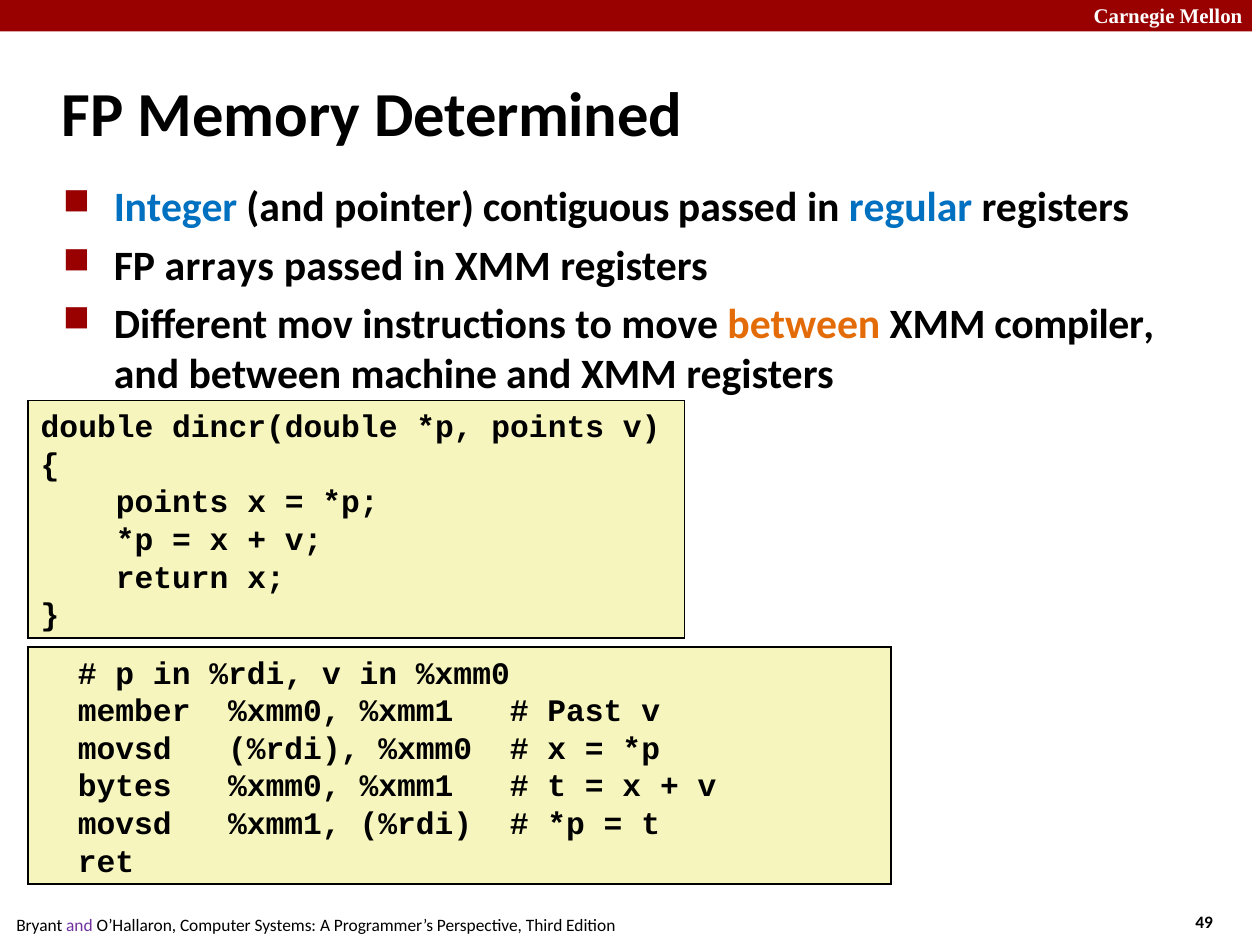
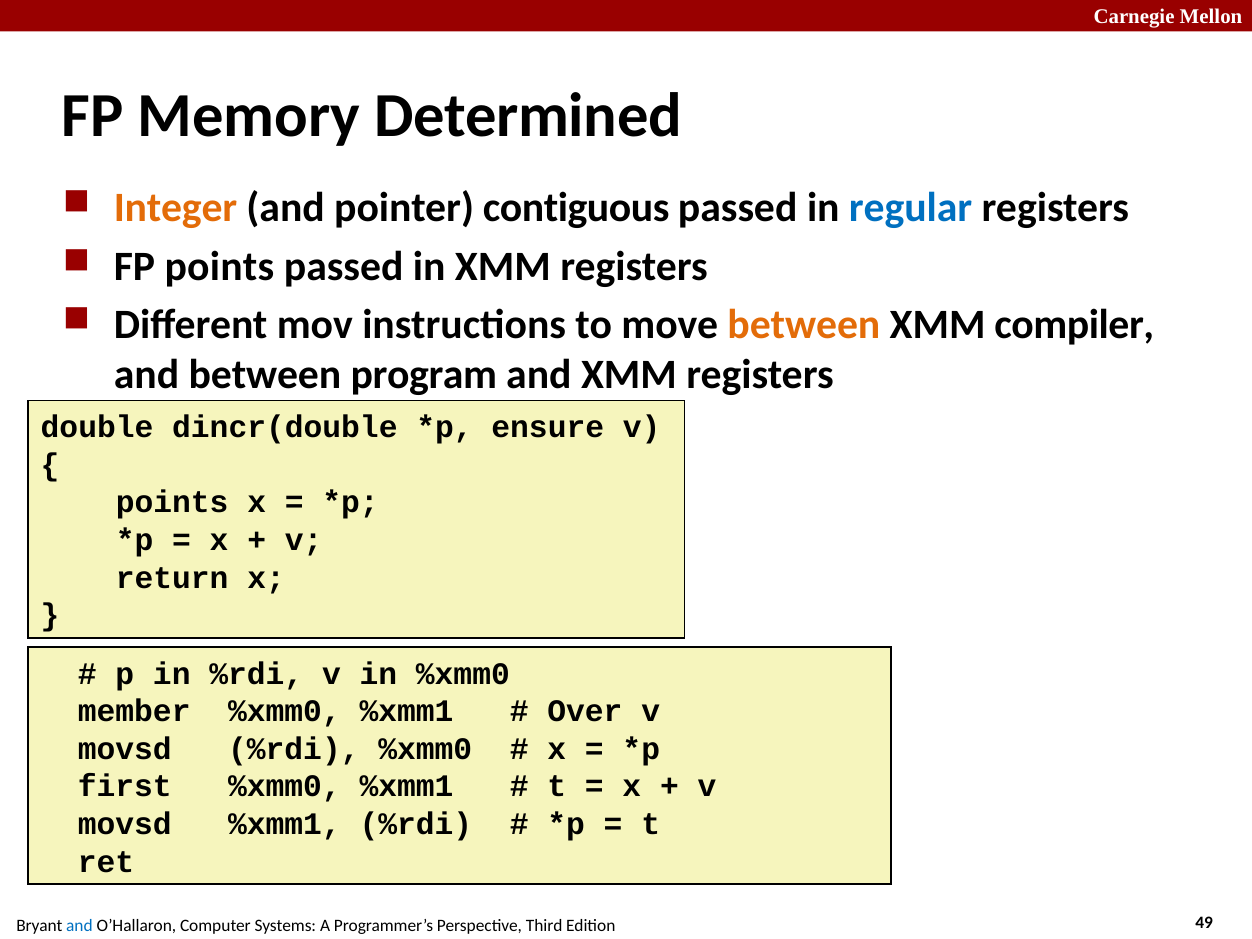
Integer colour: blue -> orange
FP arrays: arrays -> points
machine: machine -> program
points at (548, 427): points -> ensure
Past: Past -> Over
bytes: bytes -> first
and at (79, 925) colour: purple -> blue
